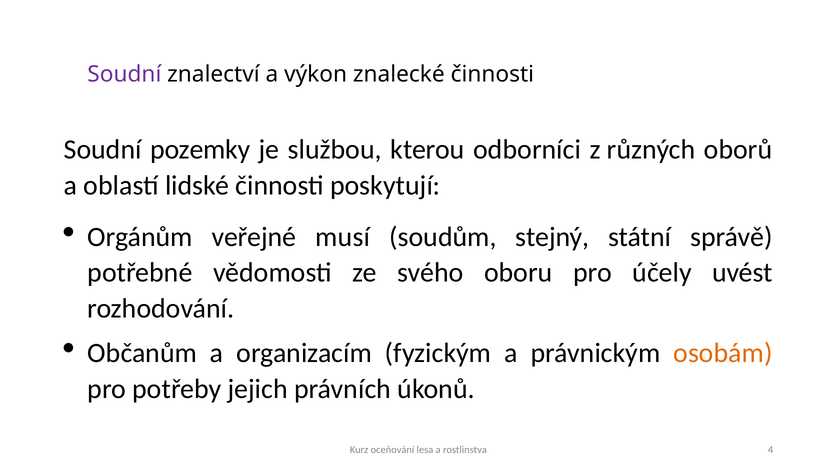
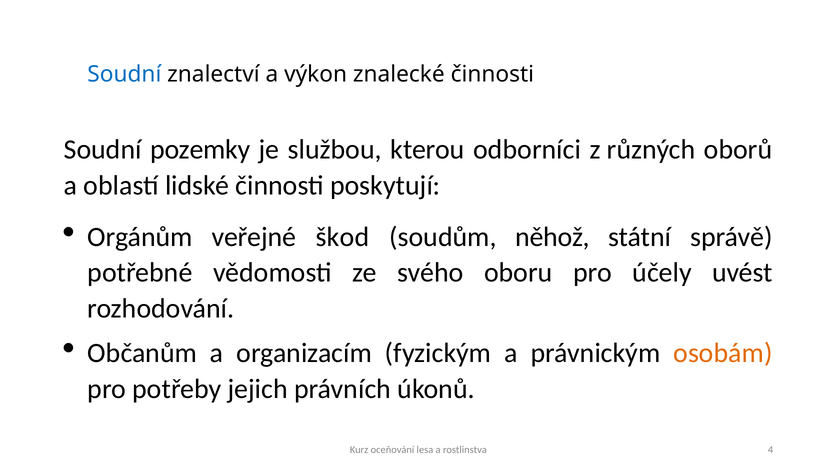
Soudní at (124, 74) colour: purple -> blue
musí: musí -> škod
stejný: stejný -> něhož
